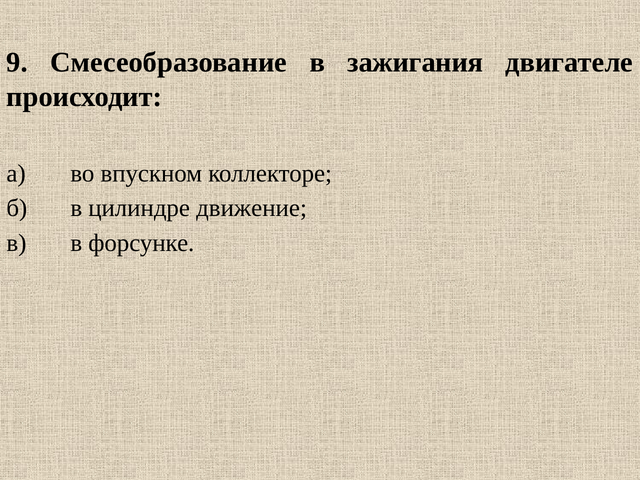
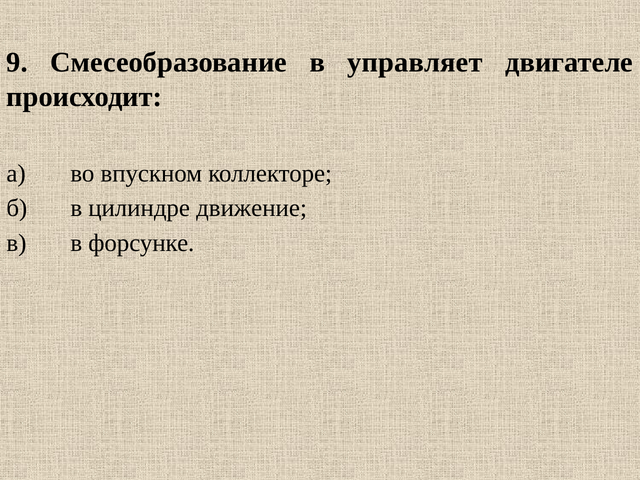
зажигания: зажигания -> управляет
